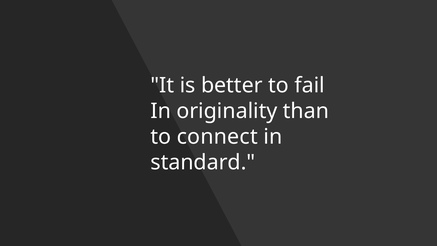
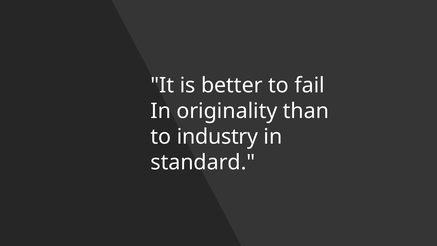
connect: connect -> industry
